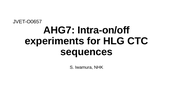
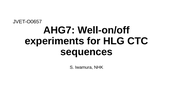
Intra-on/off: Intra-on/off -> Well-on/off
